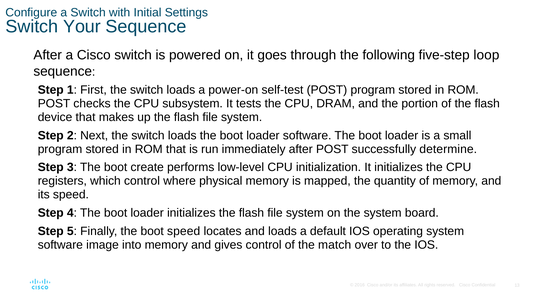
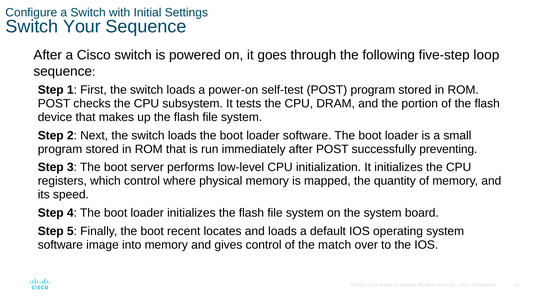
determine: determine -> preventing
create: create -> server
boot speed: speed -> recent
